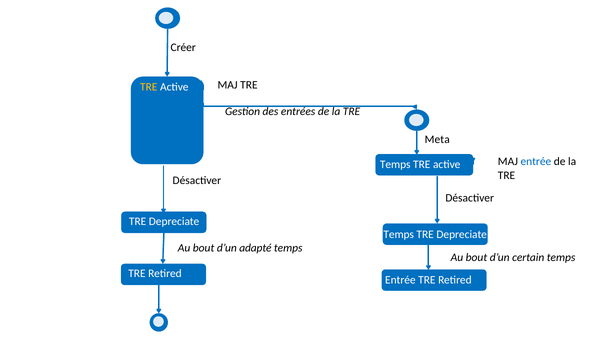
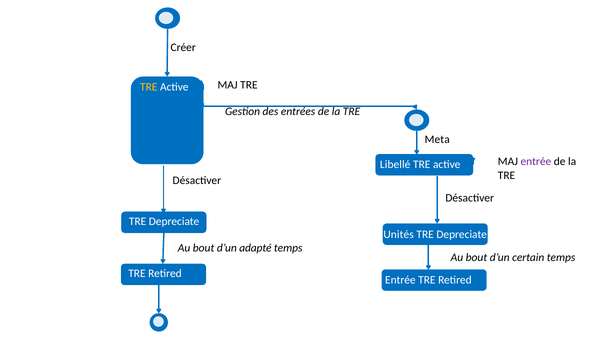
entrée at (536, 162) colour: blue -> purple
Temps at (395, 165): Temps -> Libellé
Temps at (399, 235): Temps -> Unités
